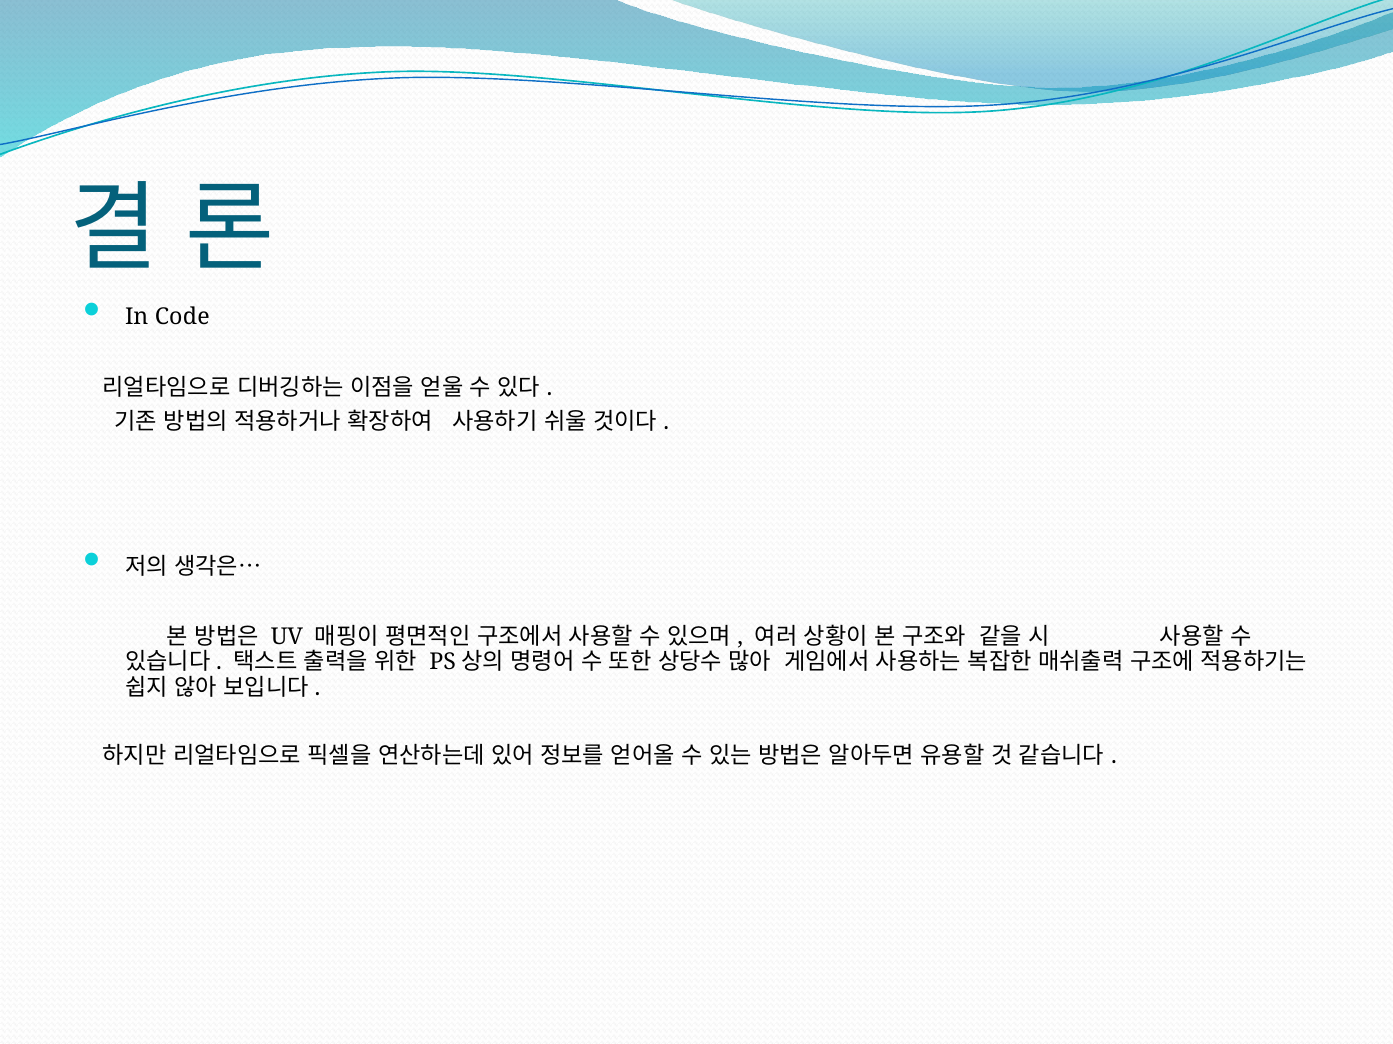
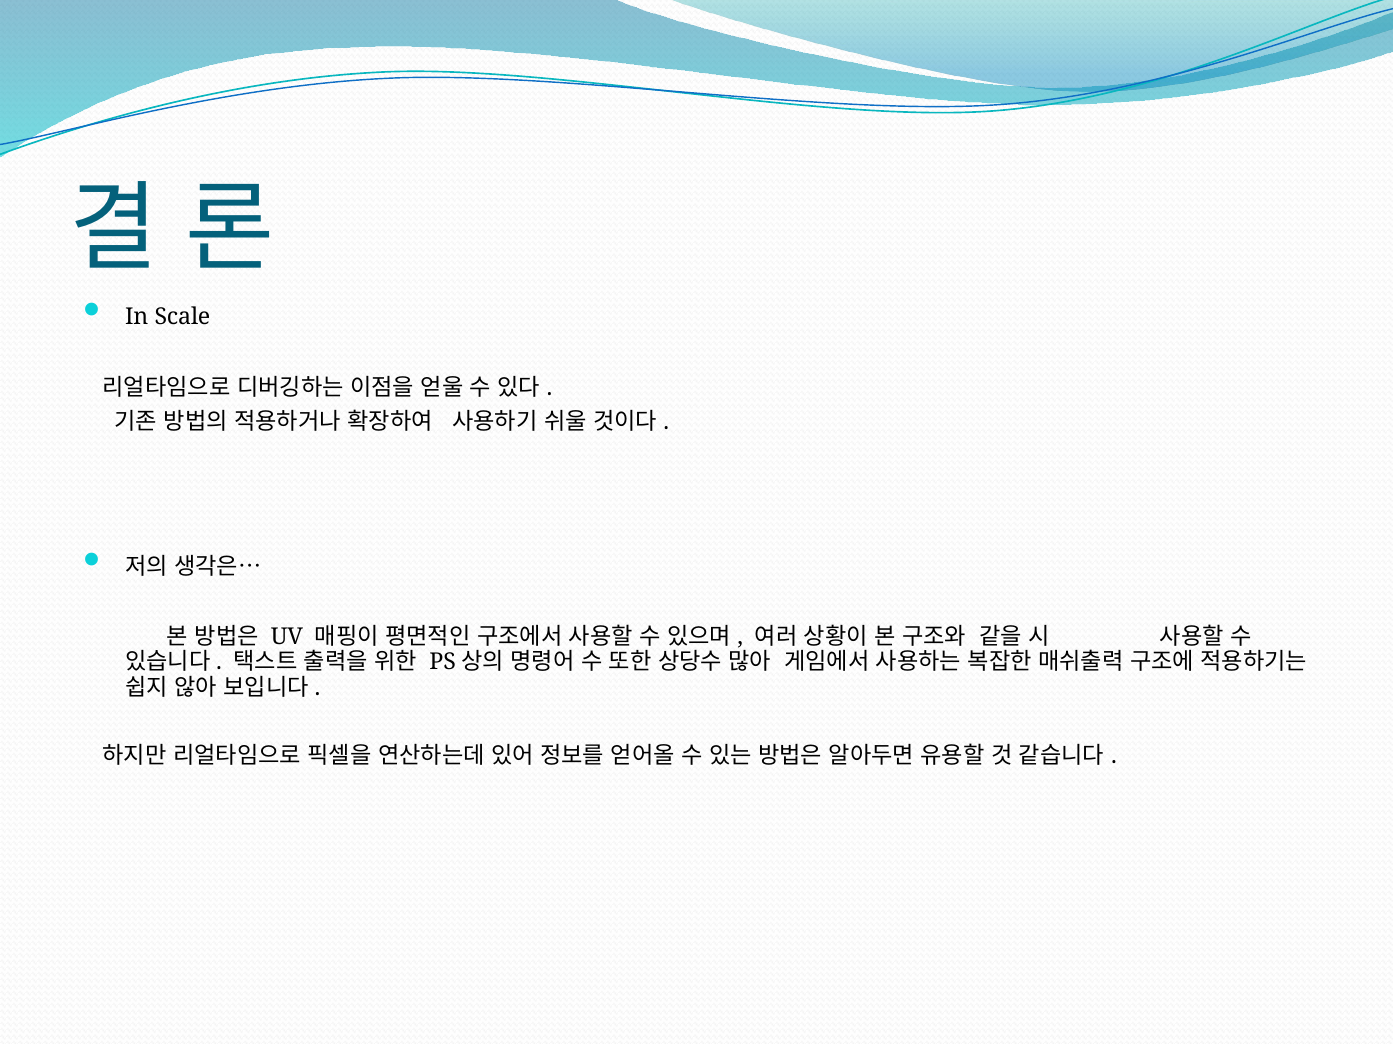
Code: Code -> Scale
